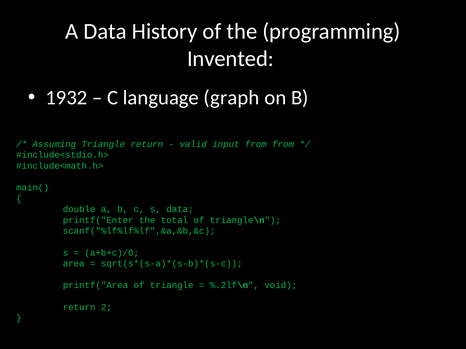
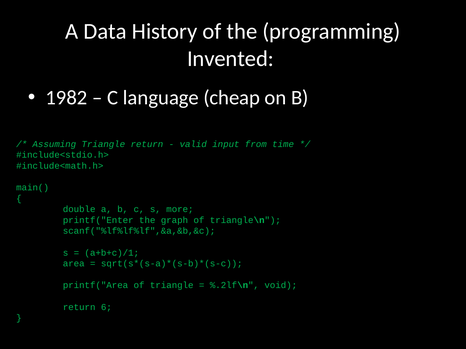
1932: 1932 -> 1982
graph: graph -> cheap
from from: from -> time
s data: data -> more
total: total -> graph
a+b+c)/0: a+b+c)/0 -> a+b+c)/1
2: 2 -> 6
